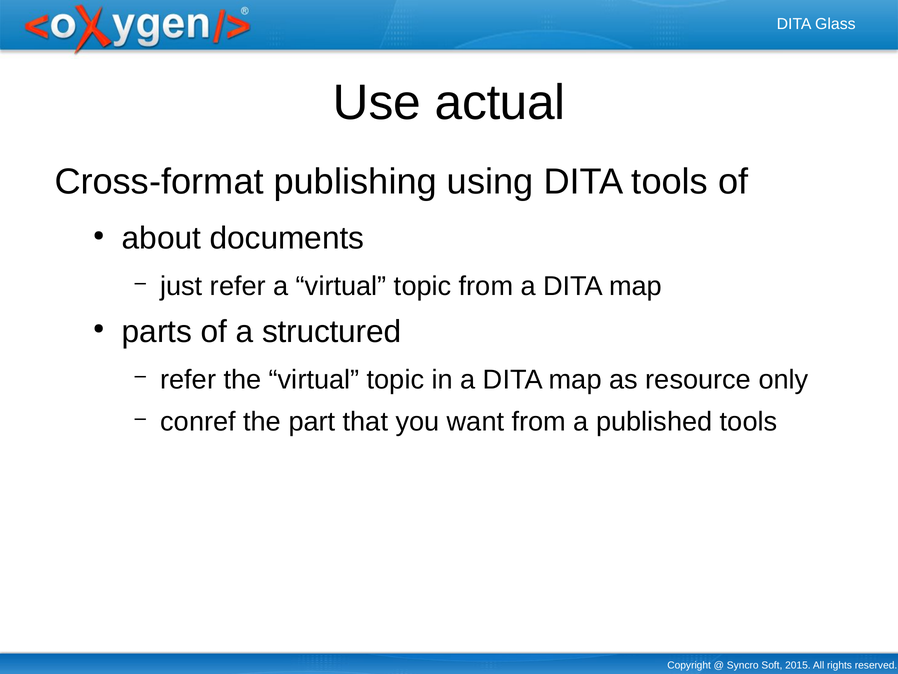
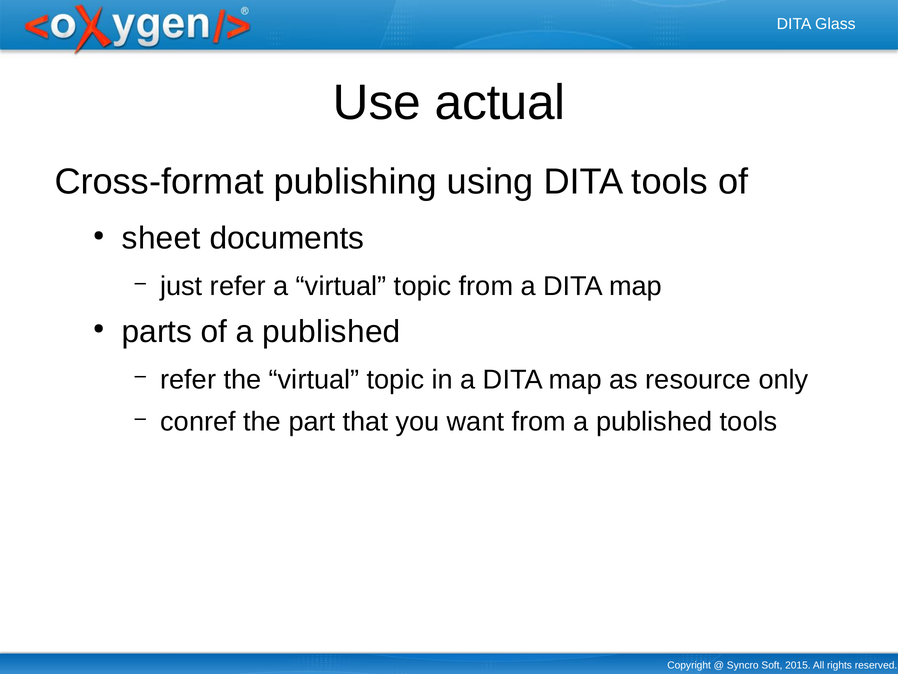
about: about -> sheet
of a structured: structured -> published
